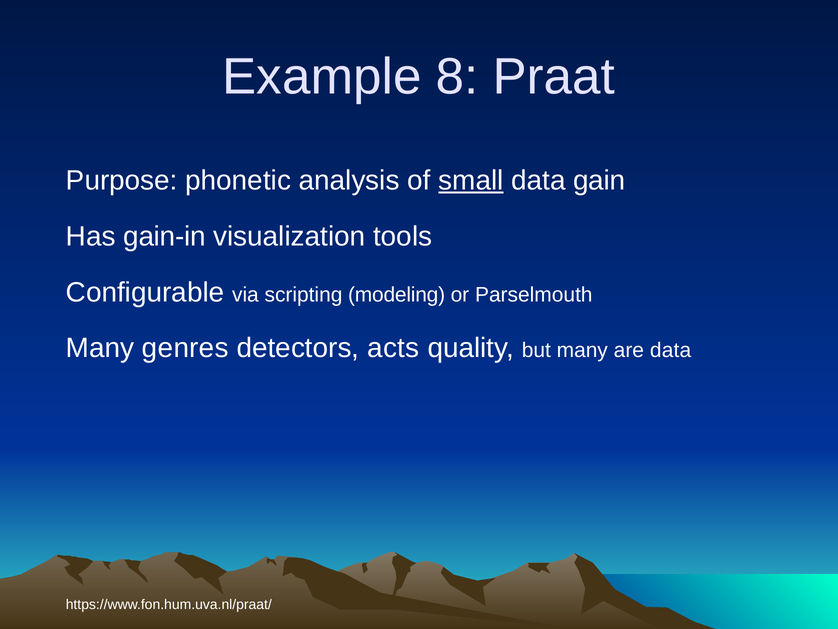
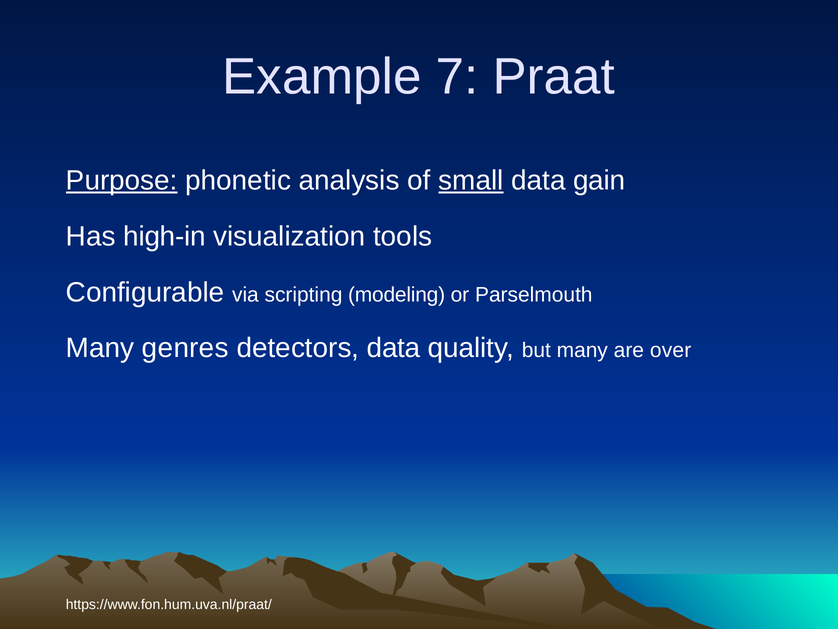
8: 8 -> 7
Purpose underline: none -> present
gain-in: gain-in -> high-in
detectors acts: acts -> data
are data: data -> over
